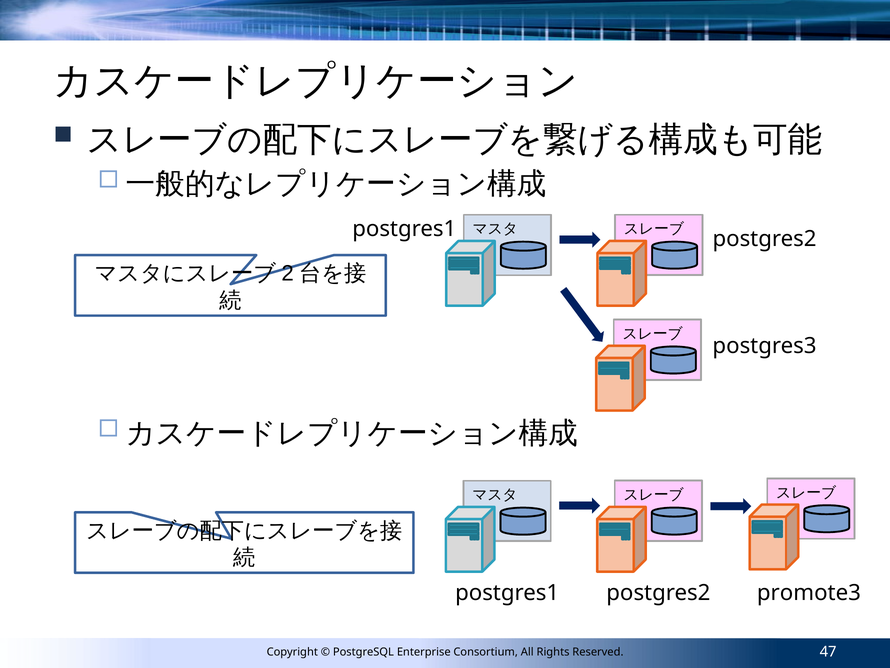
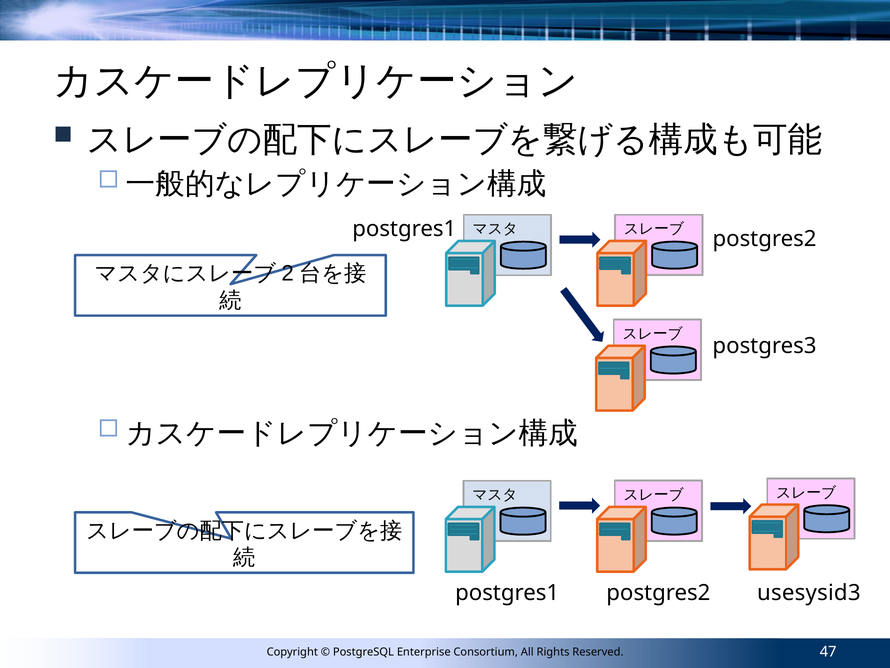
promote3: promote3 -> usesysid3
